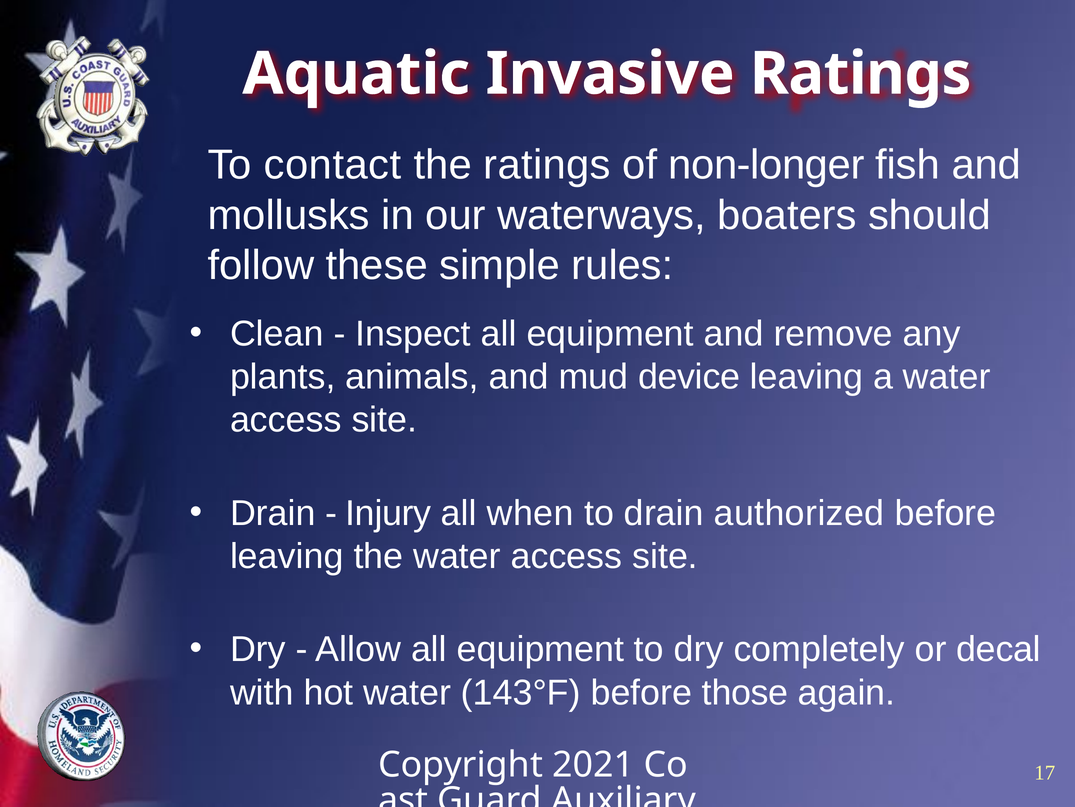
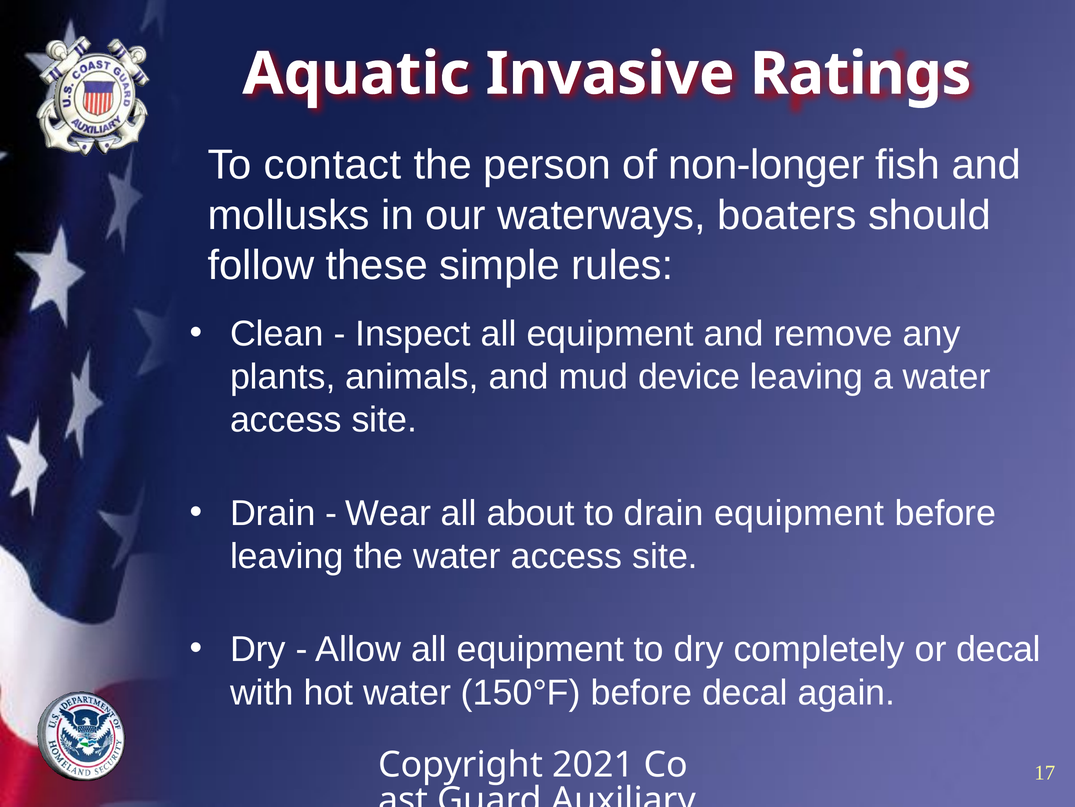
the ratings: ratings -> person
Injury: Injury -> Wear
when: when -> about
drain authorized: authorized -> equipment
143°F: 143°F -> 150°F
before those: those -> decal
